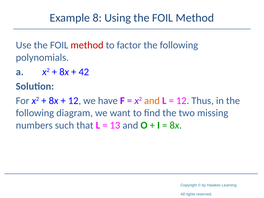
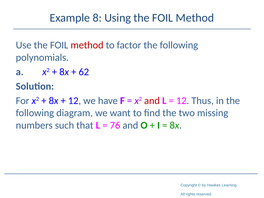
42: 42 -> 62
and at (152, 101) colour: orange -> red
13: 13 -> 76
